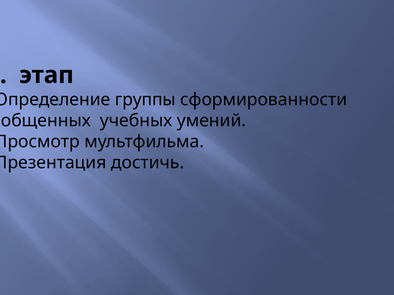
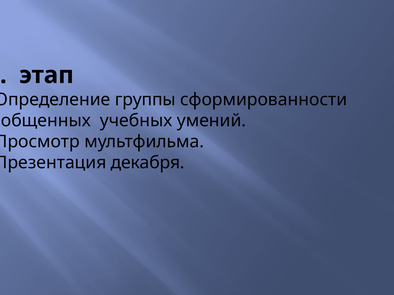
достичь: достичь -> декабря
